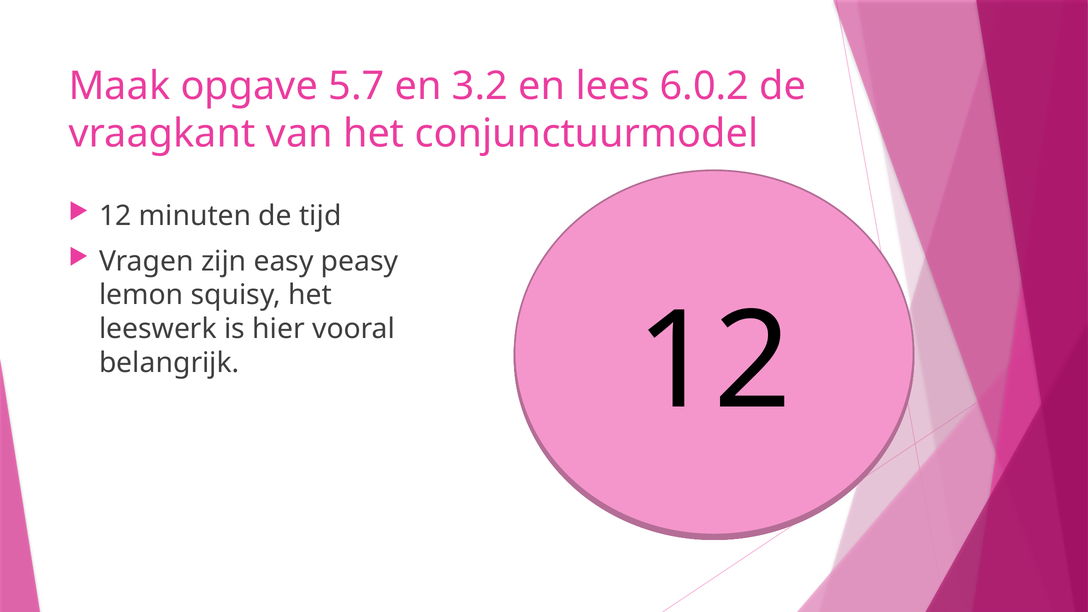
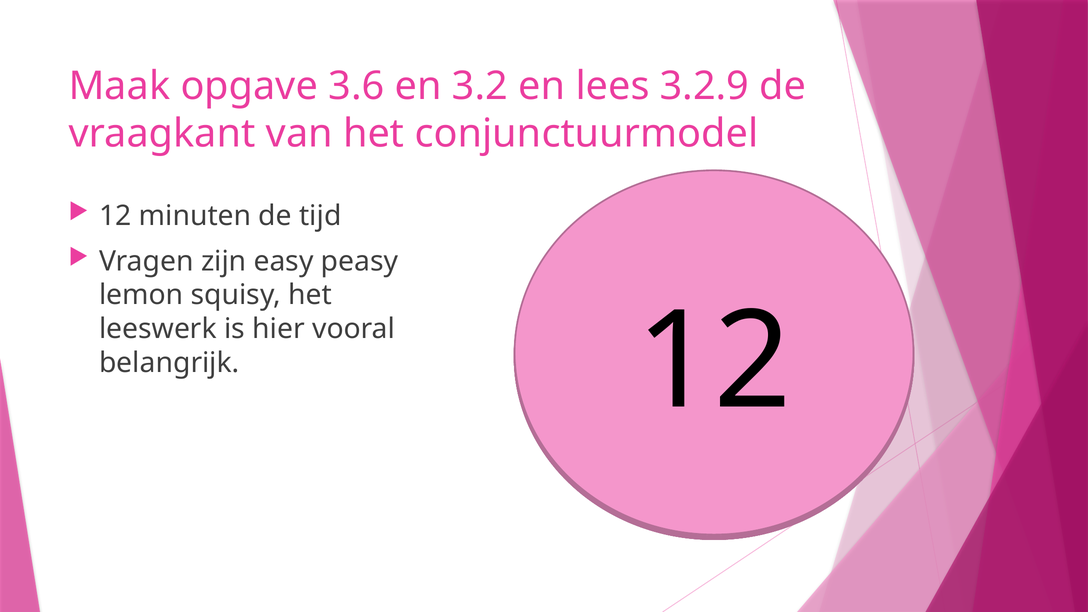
5.7: 5.7 -> 3.6
6.0.2: 6.0.2 -> 3.2.9
